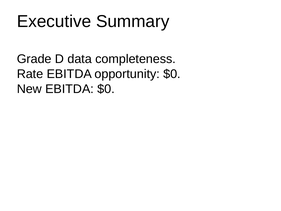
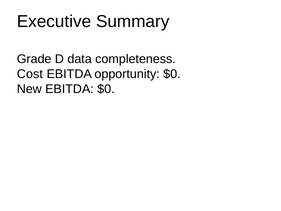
Rate: Rate -> Cost
